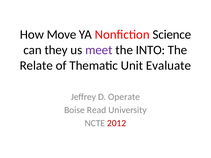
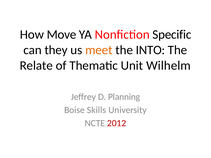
Science: Science -> Specific
meet colour: purple -> orange
Evaluate: Evaluate -> Wilhelm
Operate: Operate -> Planning
Read: Read -> Skills
